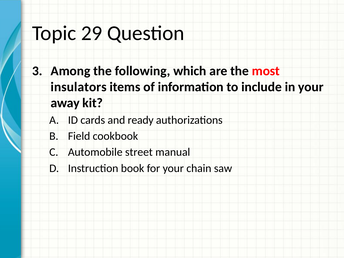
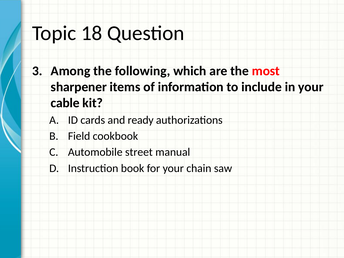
29: 29 -> 18
insulators: insulators -> sharpener
away: away -> cable
